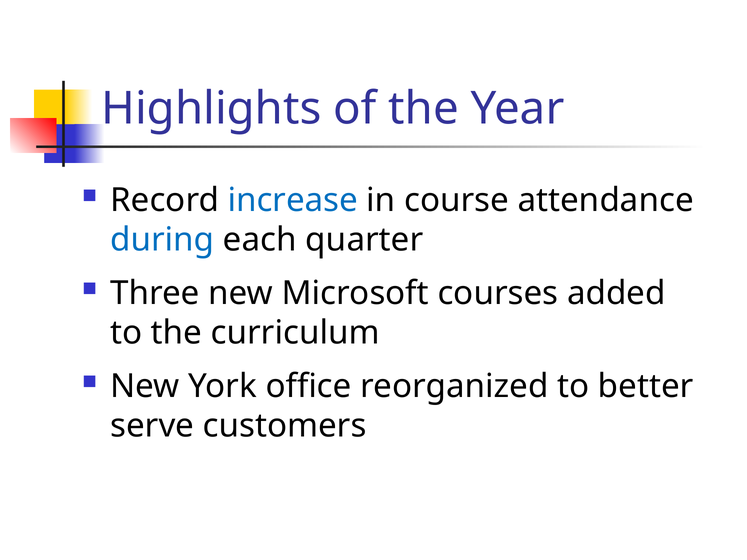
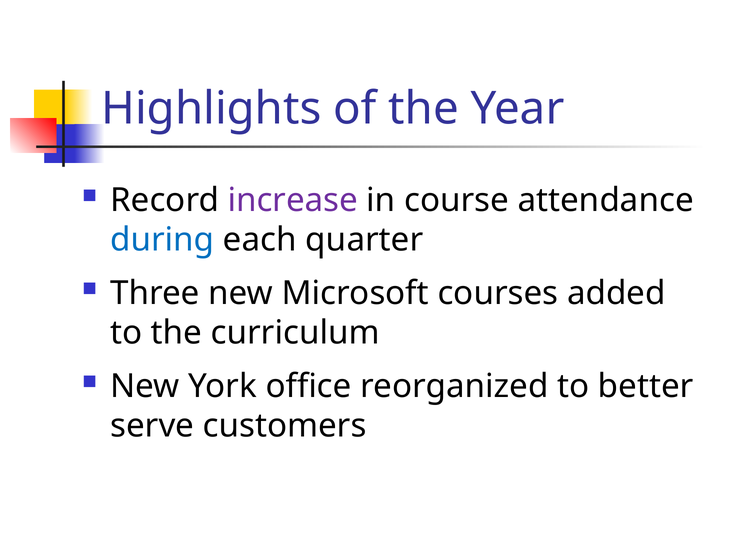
increase colour: blue -> purple
